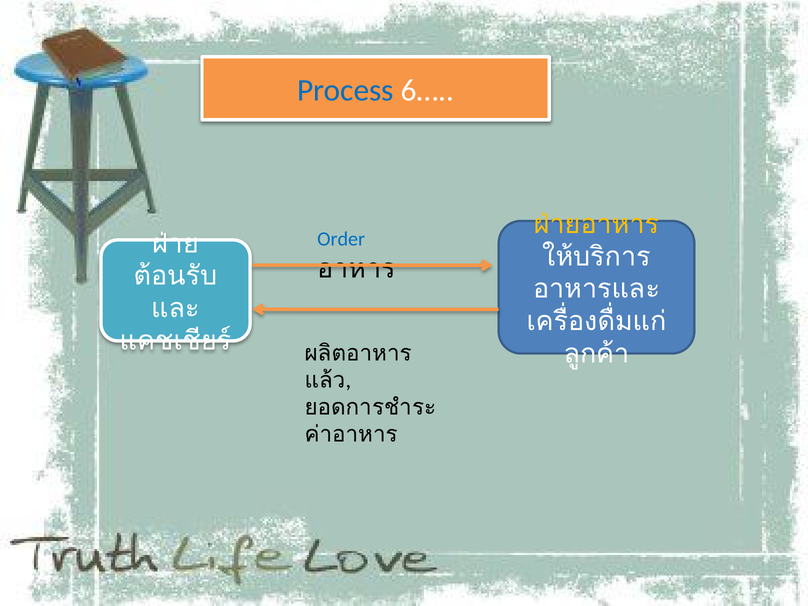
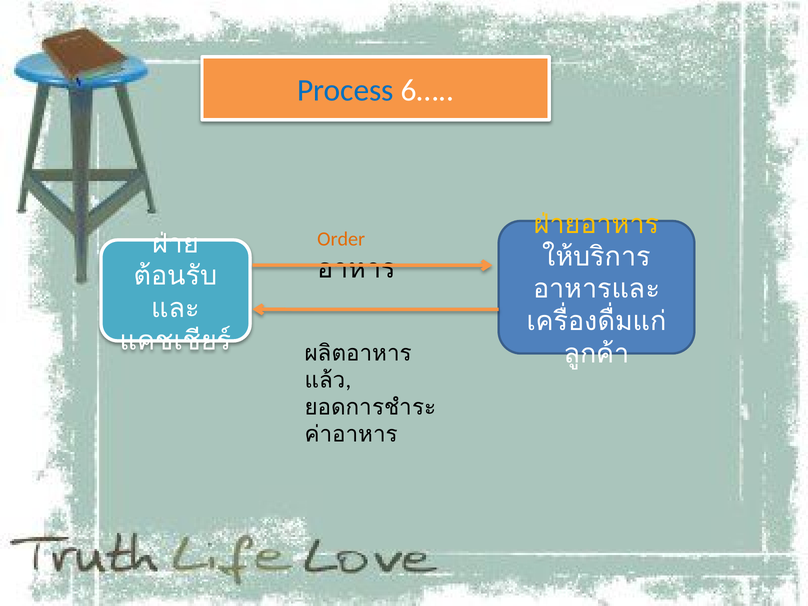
Order colour: blue -> orange
